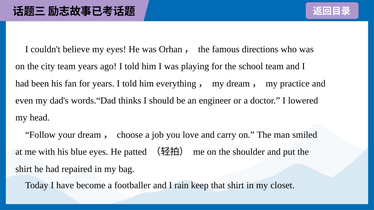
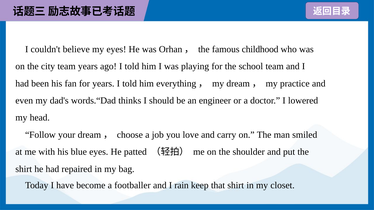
directions: directions -> childhood
